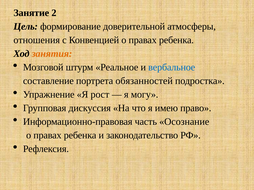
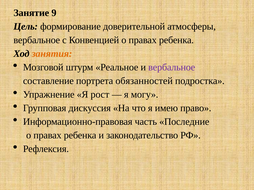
2: 2 -> 9
отношения at (37, 40): отношения -> вербальное
вербальное at (172, 67) colour: blue -> purple
Осознание: Осознание -> Последние
